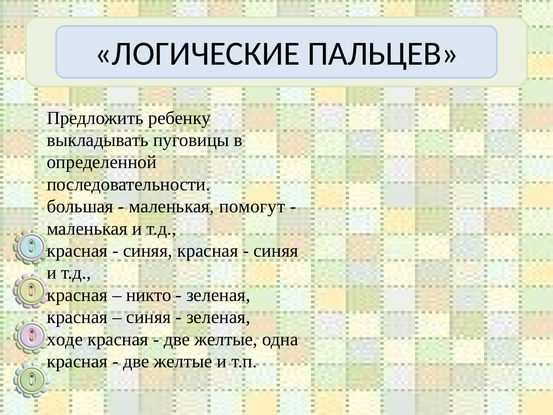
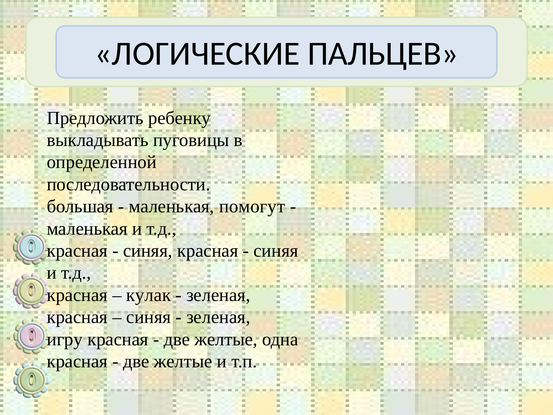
никто: никто -> кулак
ходе: ходе -> игру
